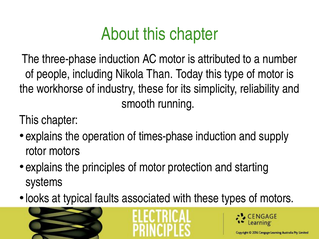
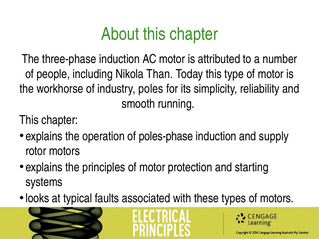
industry these: these -> poles
times-phase: times-phase -> poles-phase
